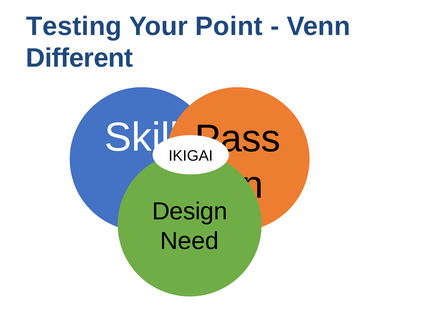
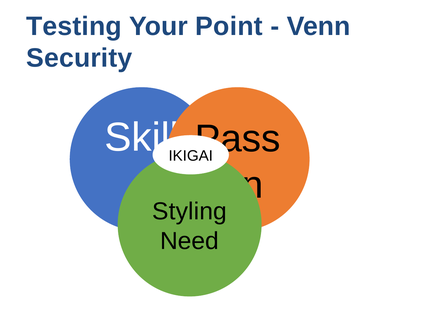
Different: Different -> Security
Design: Design -> Styling
